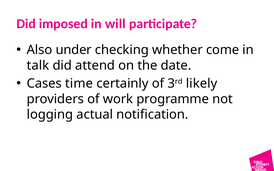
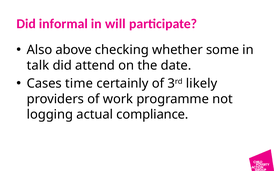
imposed: imposed -> informal
under: under -> above
come: come -> some
notification: notification -> compliance
